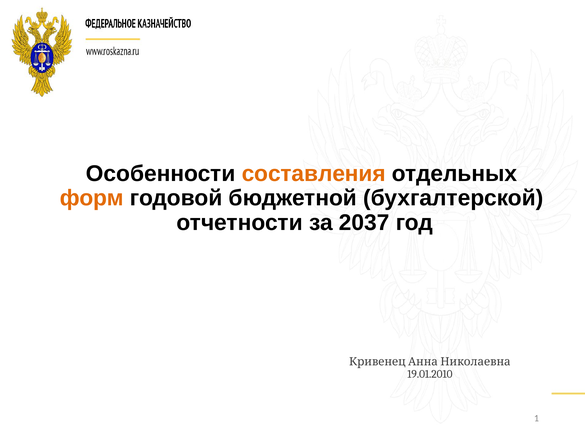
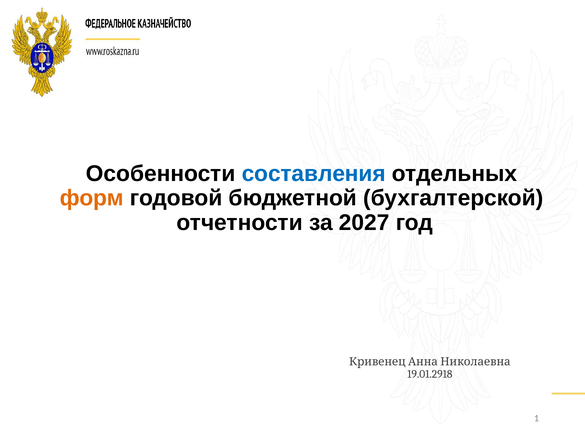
составления colour: orange -> blue
2037: 2037 -> 2027
19.01.2010: 19.01.2010 -> 19.01.2918
